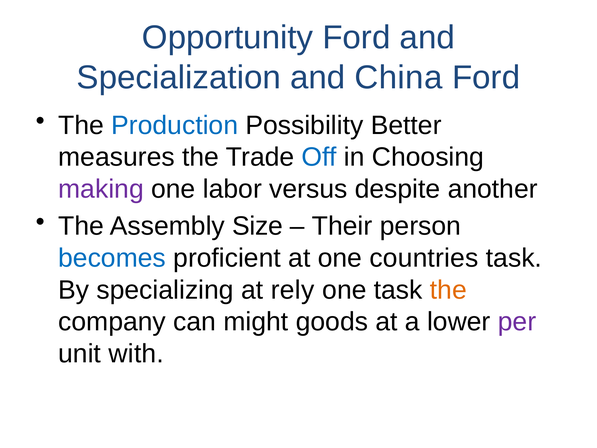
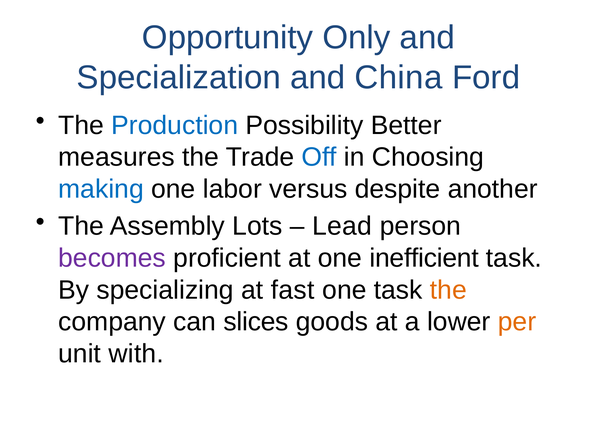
Opportunity Ford: Ford -> Only
making colour: purple -> blue
Size: Size -> Lots
Their: Their -> Lead
becomes colour: blue -> purple
countries: countries -> inefficient
rely: rely -> fast
might: might -> slices
per colour: purple -> orange
